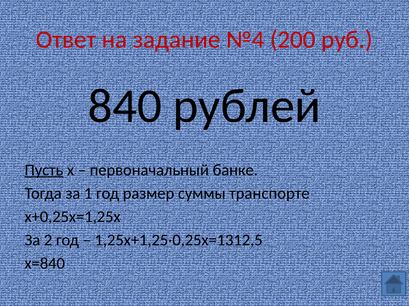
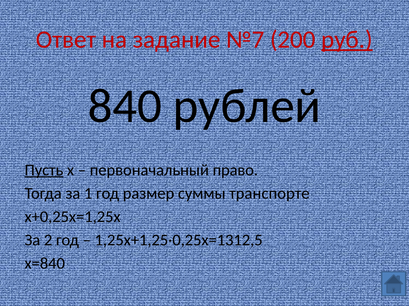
№4: №4 -> №7
руб underline: none -> present
банке: банке -> право
